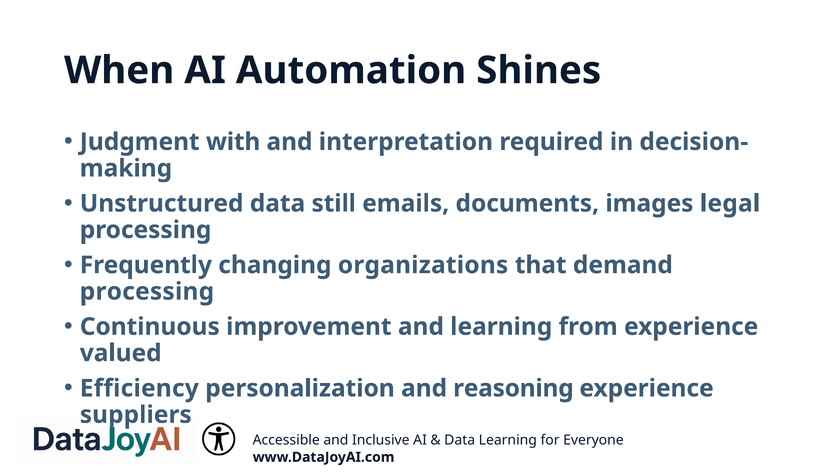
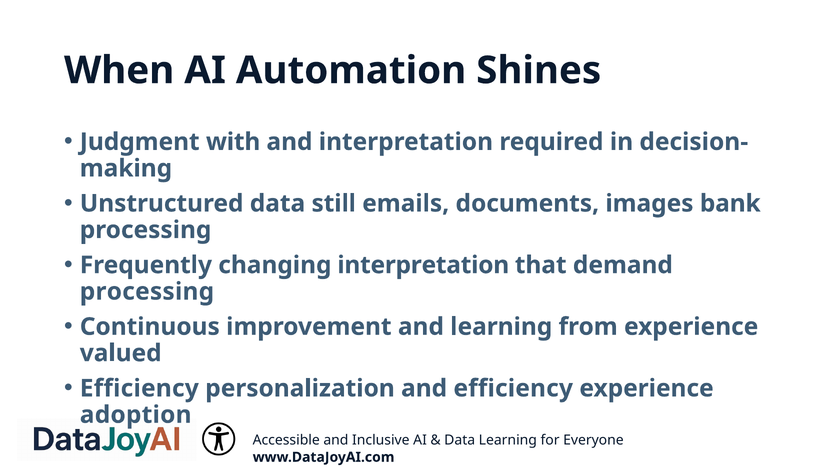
legal: legal -> bank
changing organizations: organizations -> interpretation
and reasoning: reasoning -> efficiency
suppliers: suppliers -> adoption
